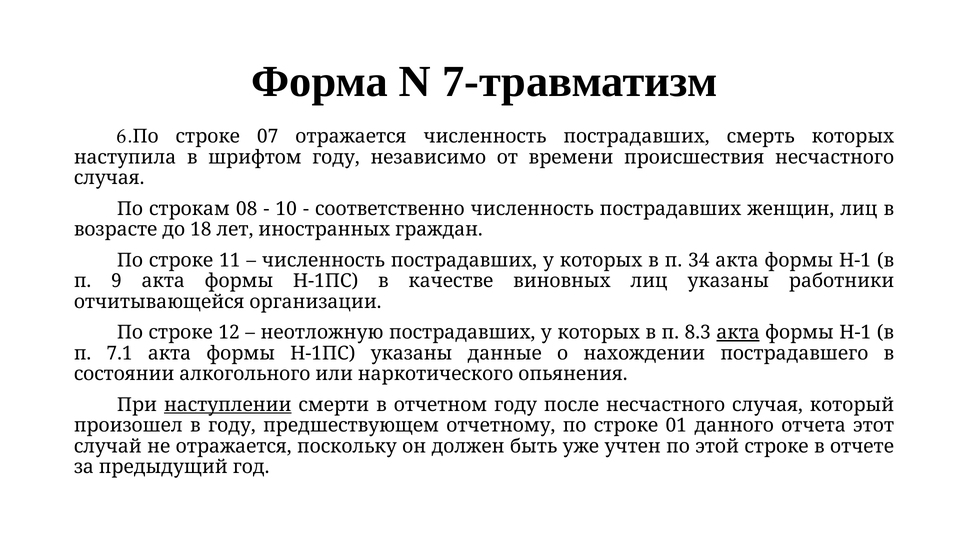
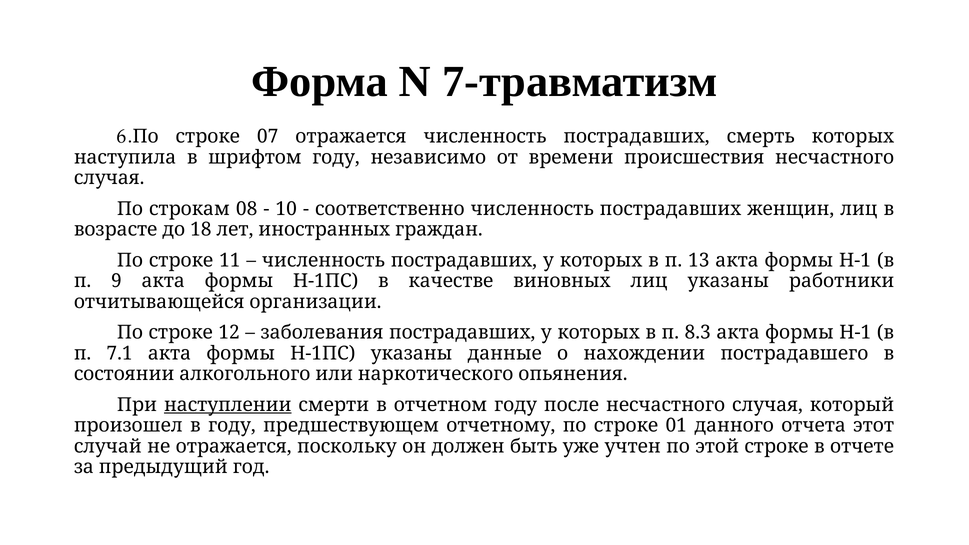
34: 34 -> 13
неотложную: неотложную -> заболевания
акта at (738, 333) underline: present -> none
